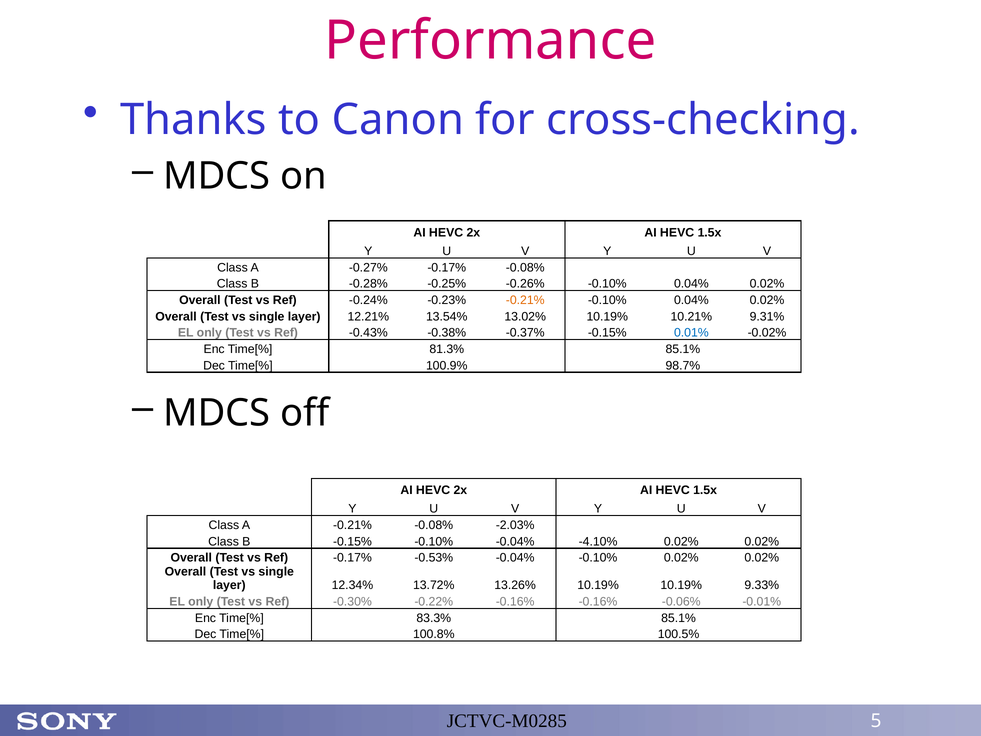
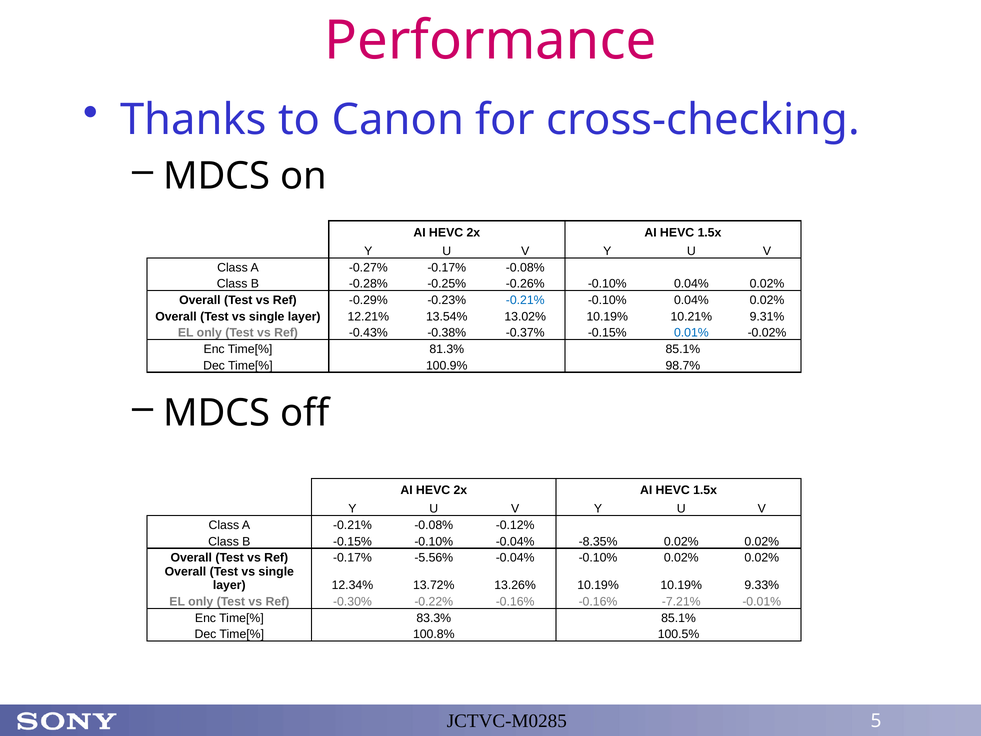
-0.24%: -0.24% -> -0.29%
-0.21% at (525, 300) colour: orange -> blue
-2.03%: -2.03% -> -0.12%
-4.10%: -4.10% -> -8.35%
-0.53%: -0.53% -> -5.56%
-0.06%: -0.06% -> -7.21%
